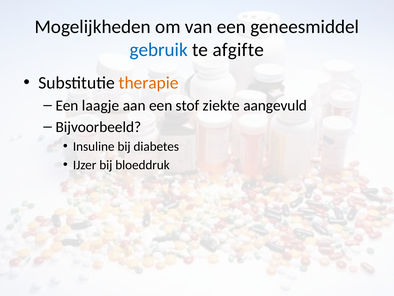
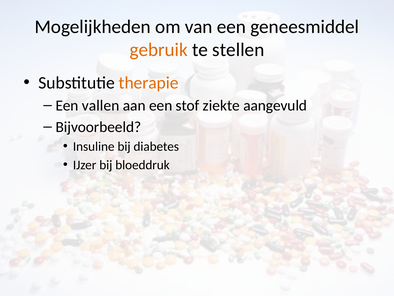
gebruik colour: blue -> orange
afgifte: afgifte -> stellen
laagje: laagje -> vallen
